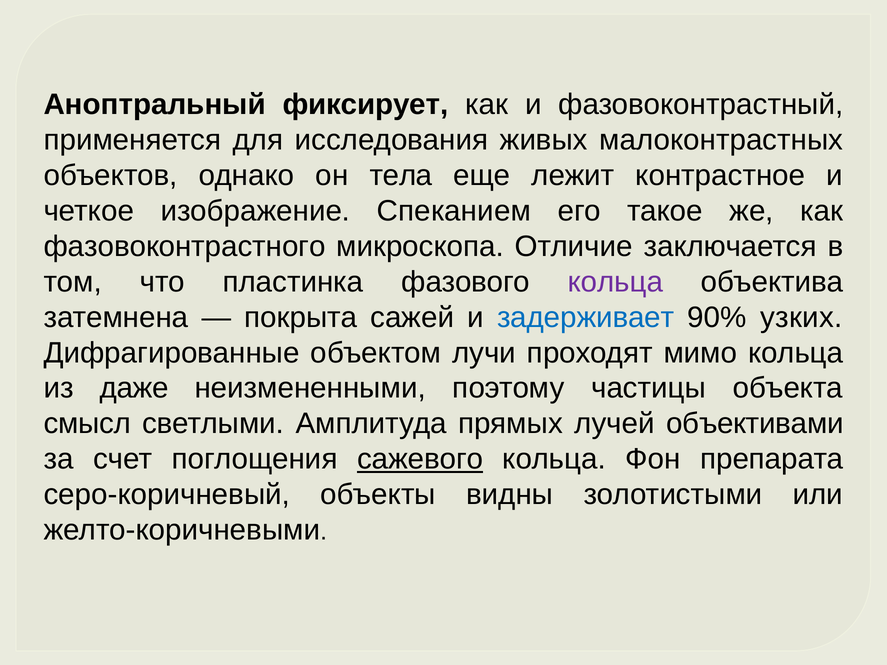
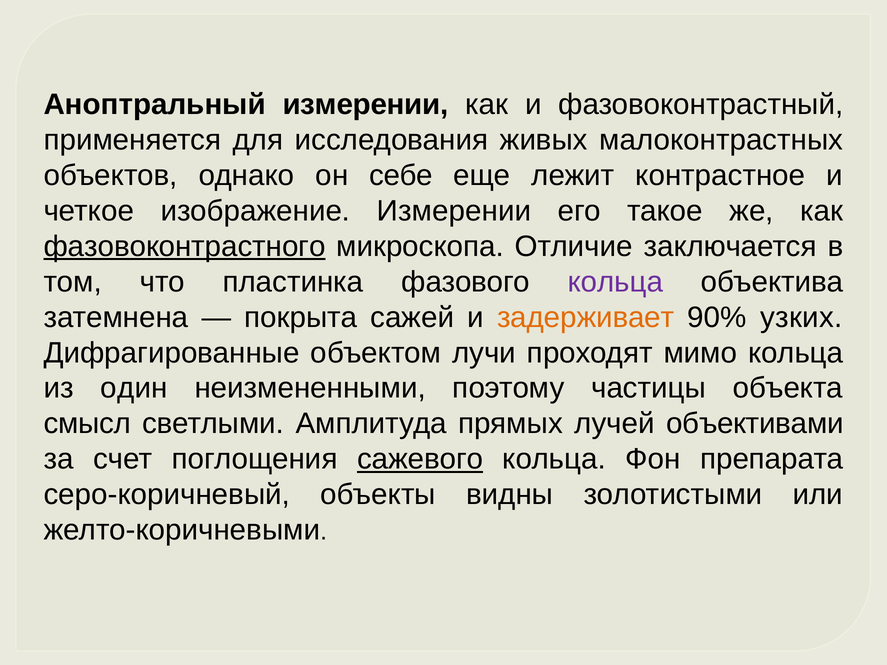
Аноптральный фиксирует: фиксирует -> измерении
тела: тела -> себе
изображение Спеканием: Спеканием -> Измерении
фазовоконтрастного underline: none -> present
задерживает colour: blue -> orange
даже: даже -> один
